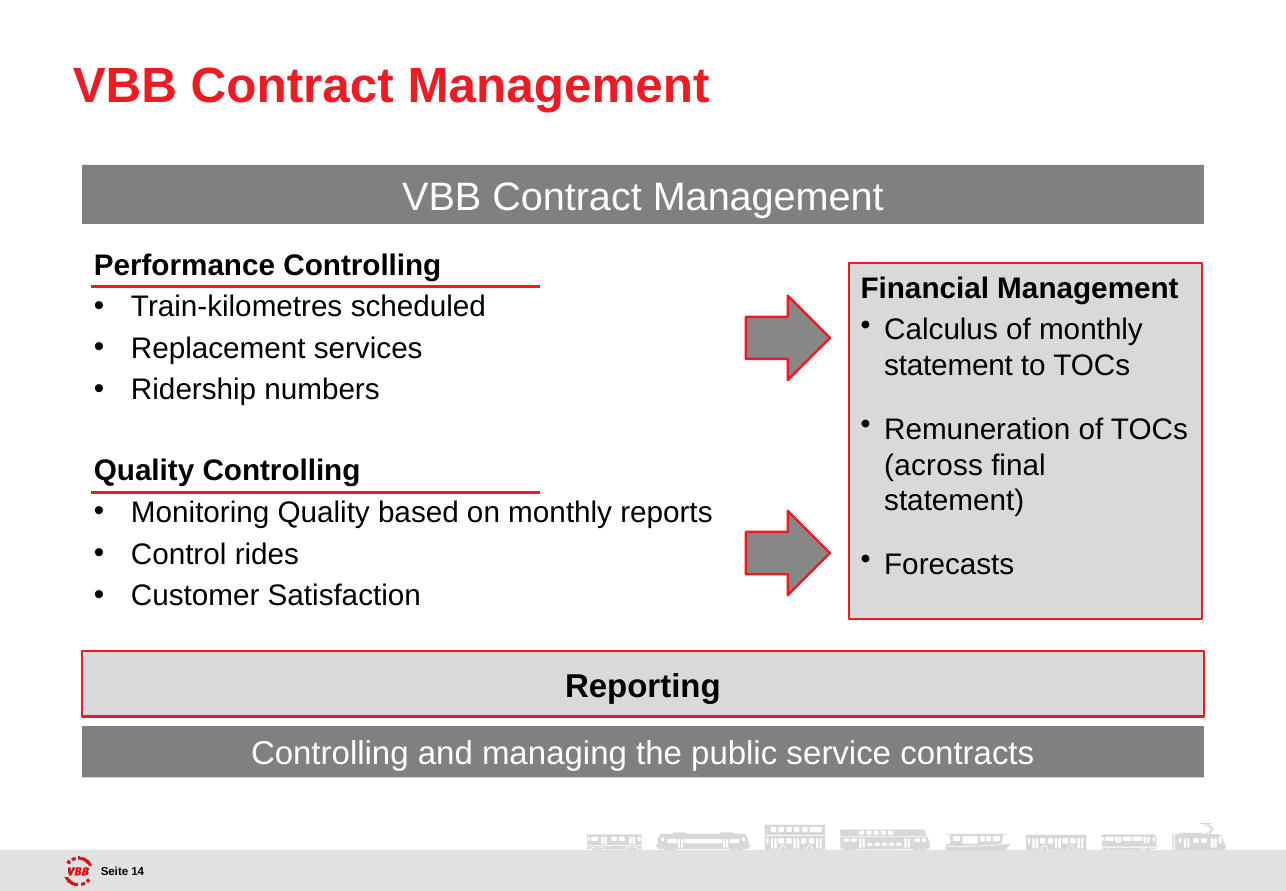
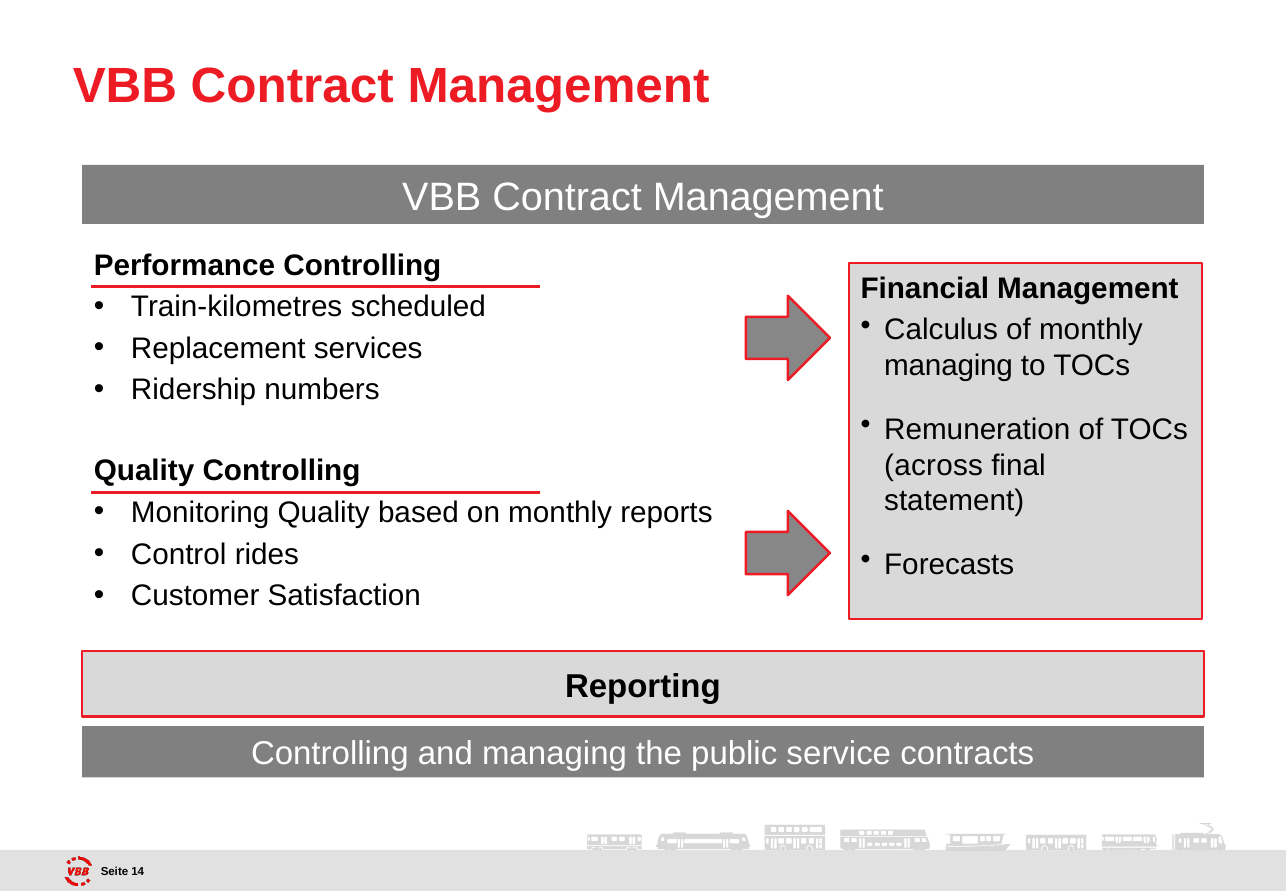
statement at (949, 365): statement -> managing
